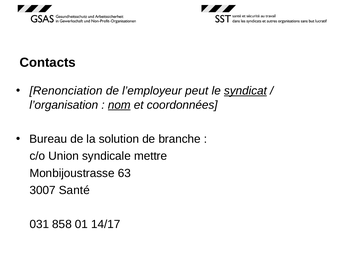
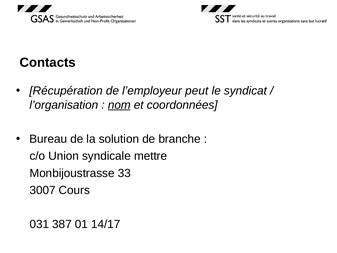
Renonciation: Renonciation -> Récupération
syndicat underline: present -> none
63: 63 -> 33
Santé: Santé -> Cours
858: 858 -> 387
